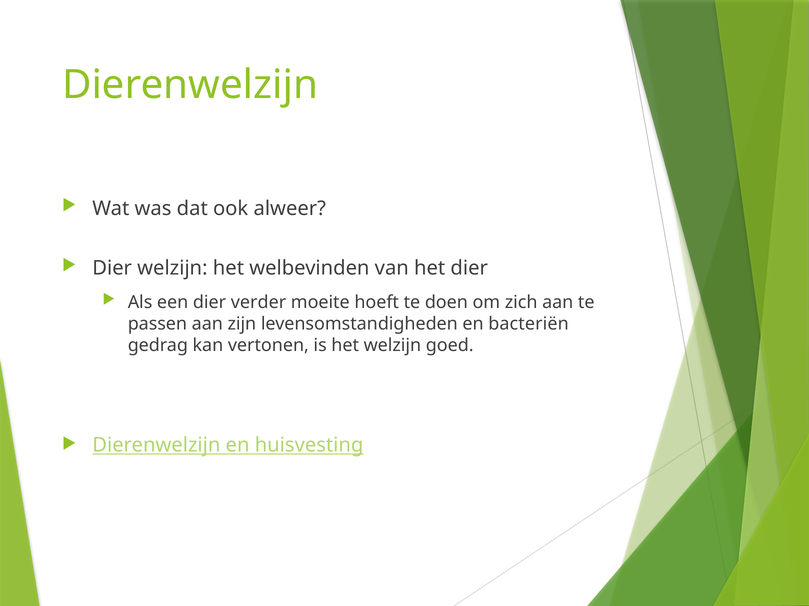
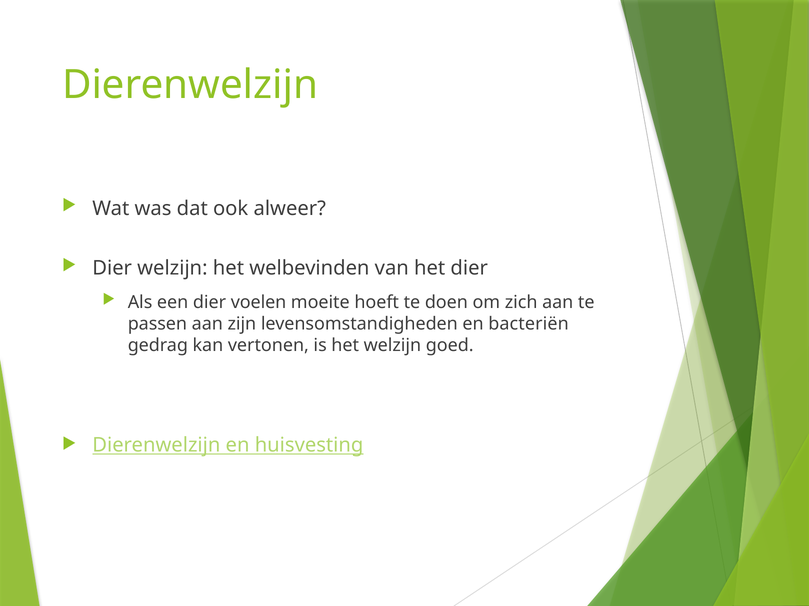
verder: verder -> voelen
